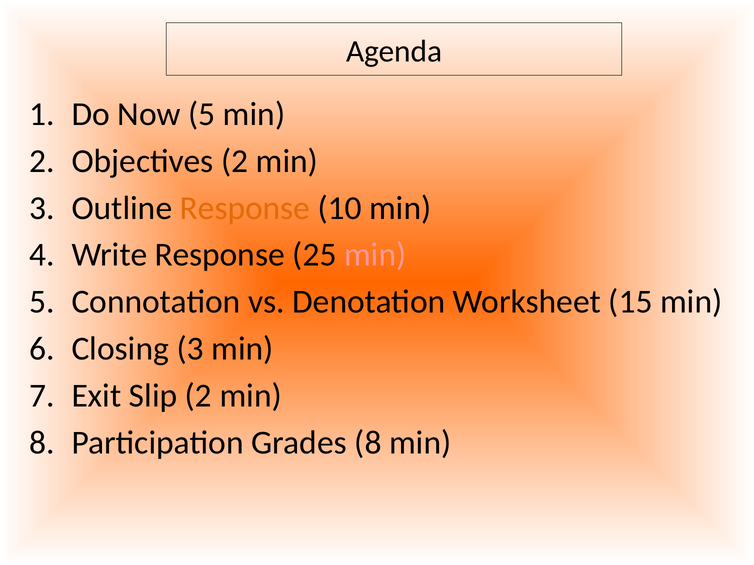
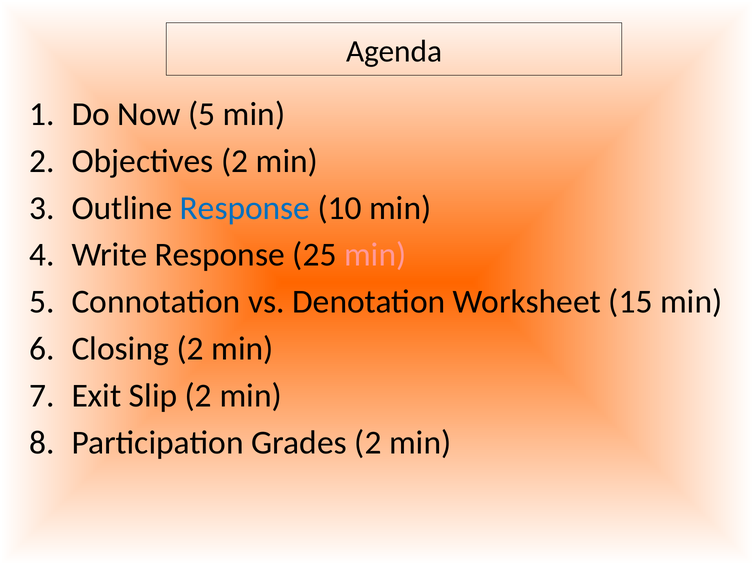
Response at (245, 208) colour: orange -> blue
Closing 3: 3 -> 2
Grades 8: 8 -> 2
